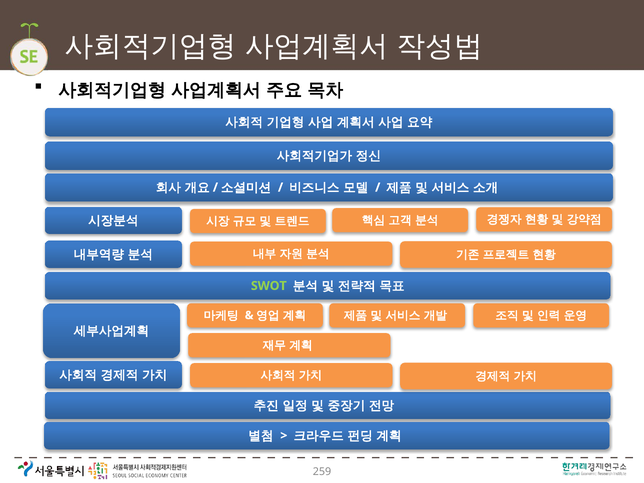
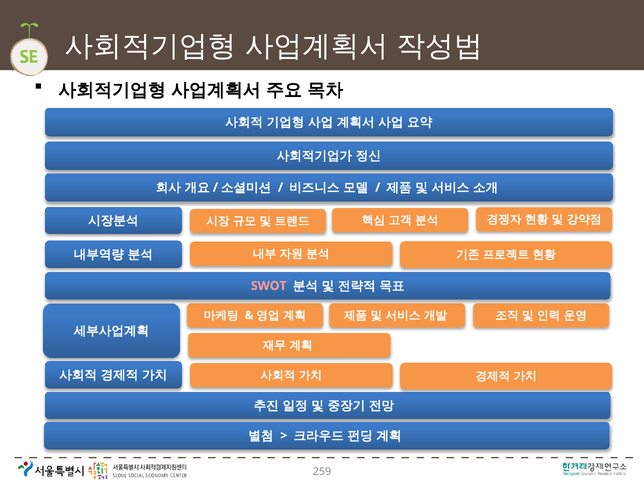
SWOT colour: light green -> pink
